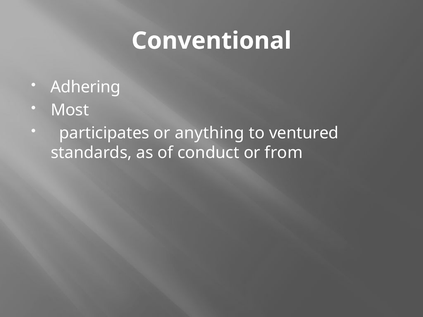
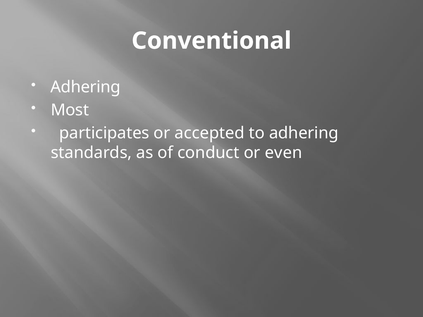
anything: anything -> accepted
to ventured: ventured -> adhering
from: from -> even
